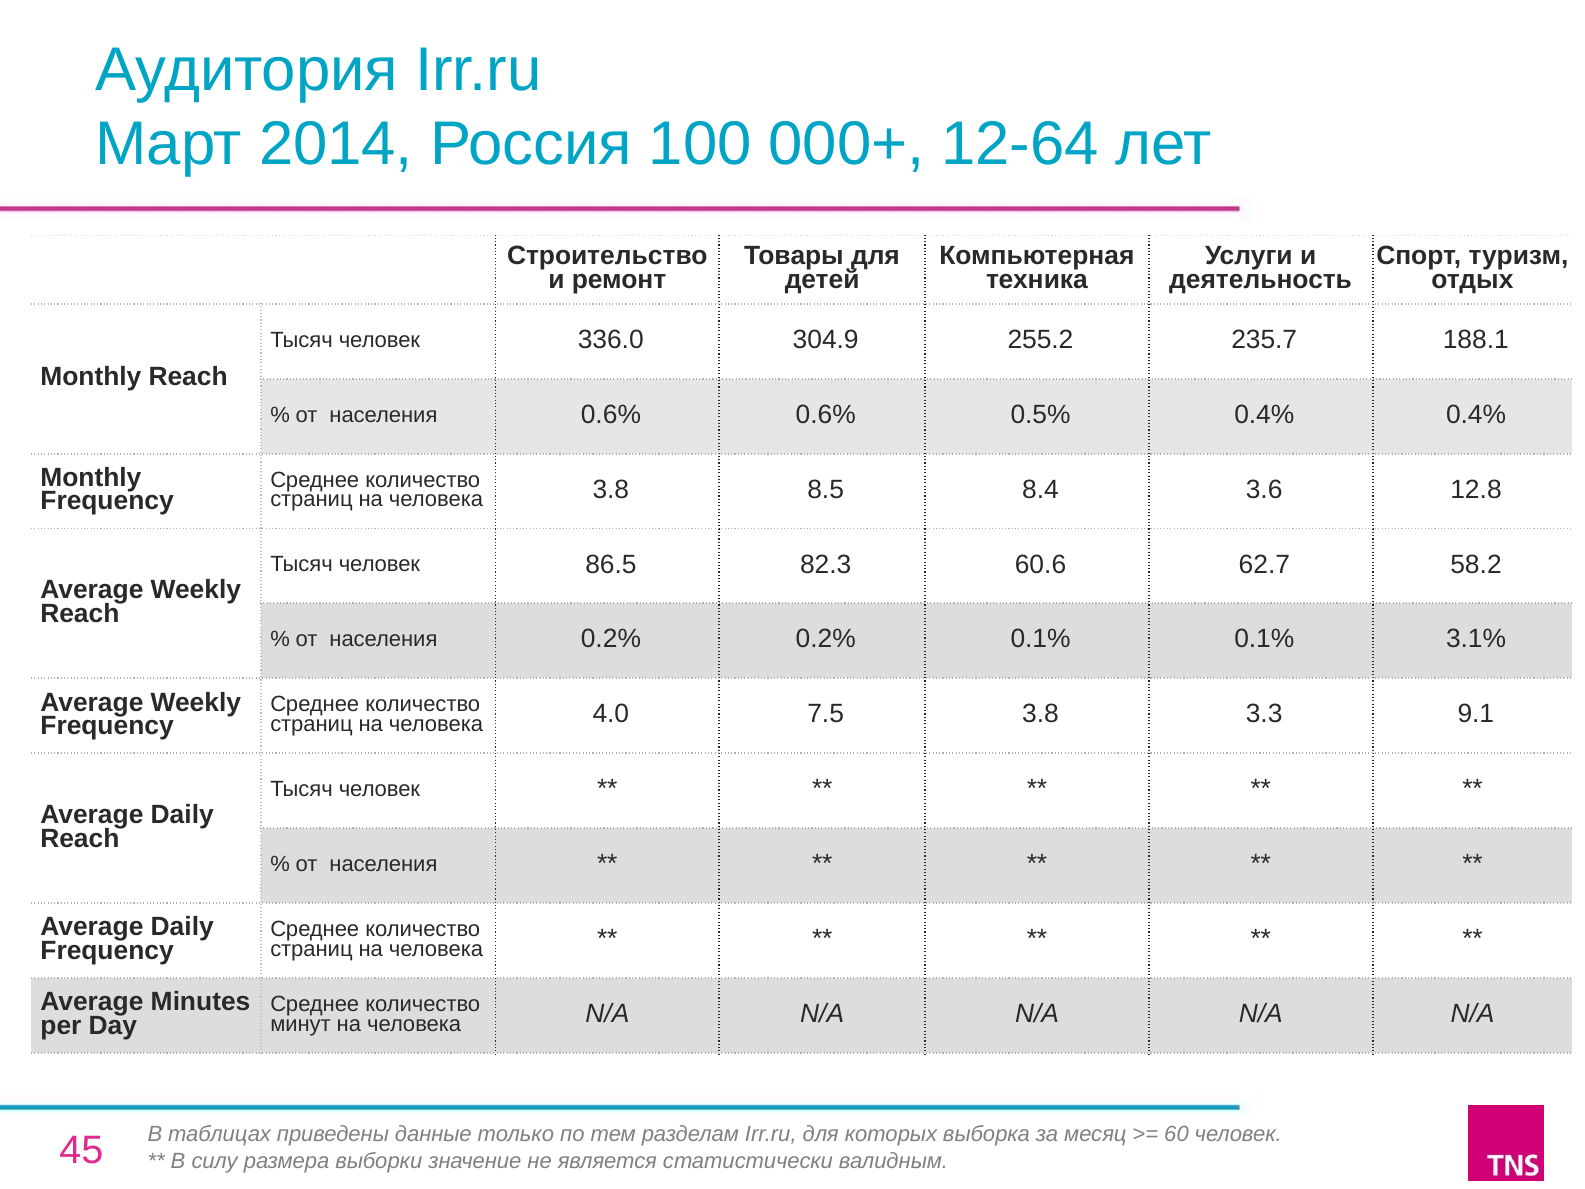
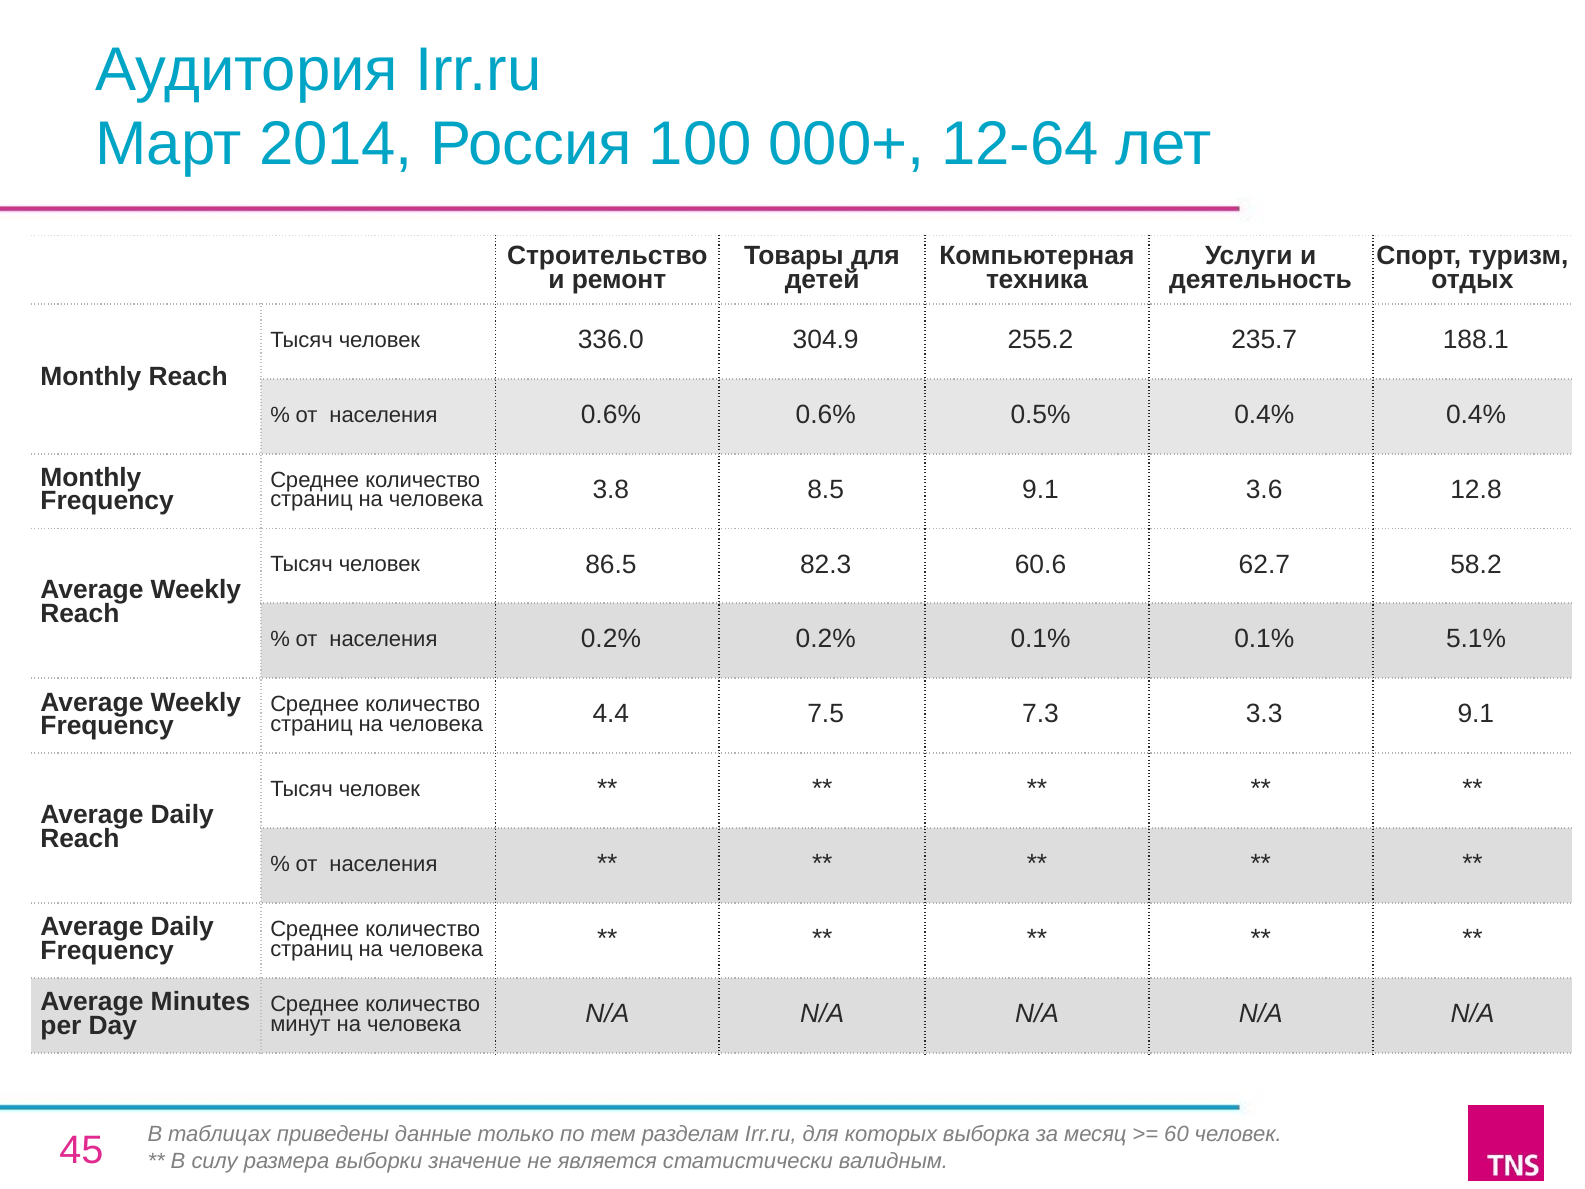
8.5 8.4: 8.4 -> 9.1
3.1%: 3.1% -> 5.1%
4.0: 4.0 -> 4.4
7.5 3.8: 3.8 -> 7.3
